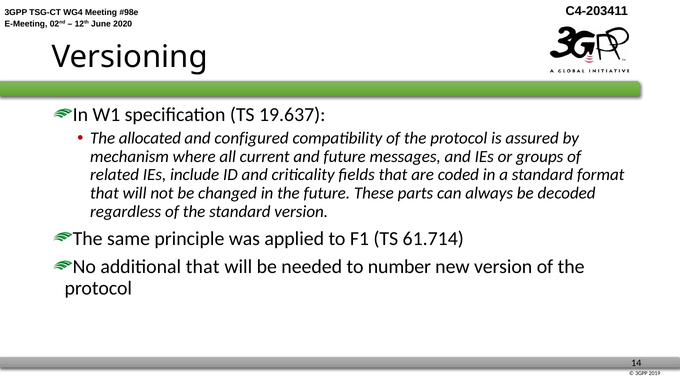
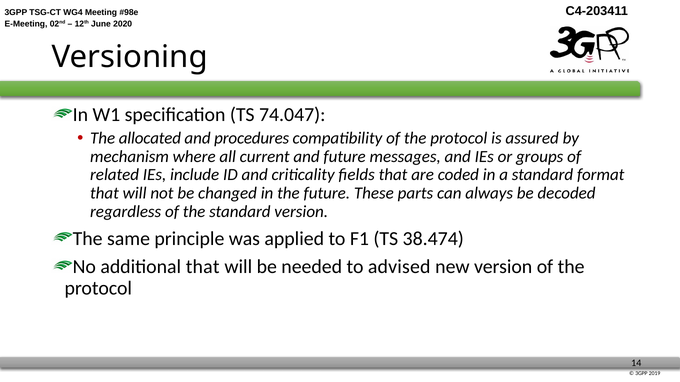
19.637: 19.637 -> 74.047
configured: configured -> procedures
61.714: 61.714 -> 38.474
number: number -> advised
